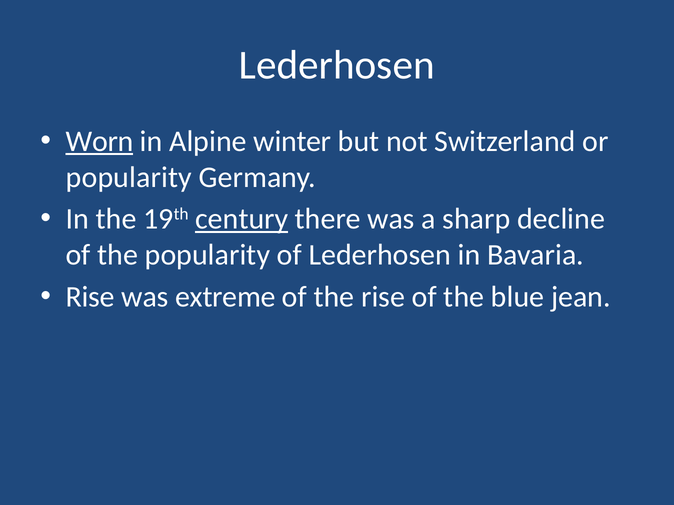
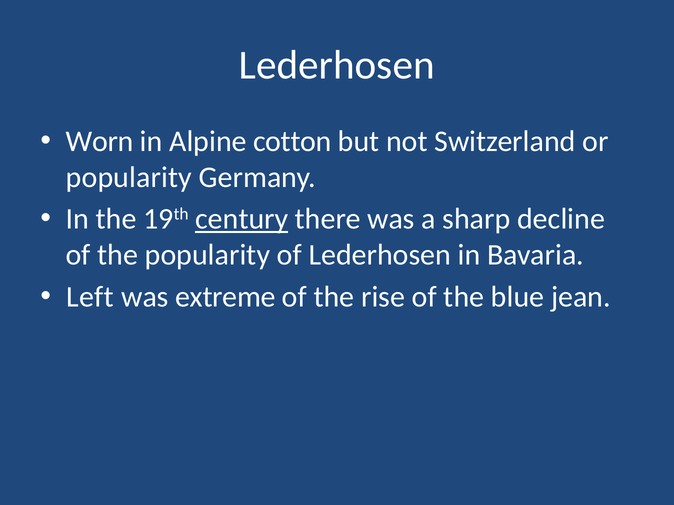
Worn underline: present -> none
winter: winter -> cotton
Rise at (90, 297): Rise -> Left
